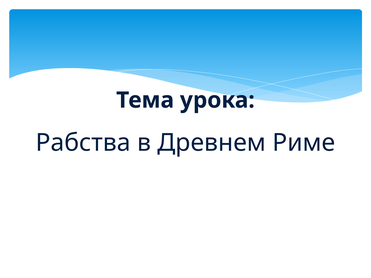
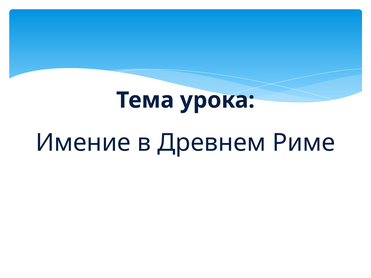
Рабства: Рабства -> Имение
